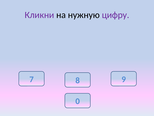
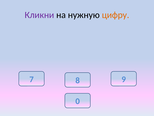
цифру colour: purple -> orange
